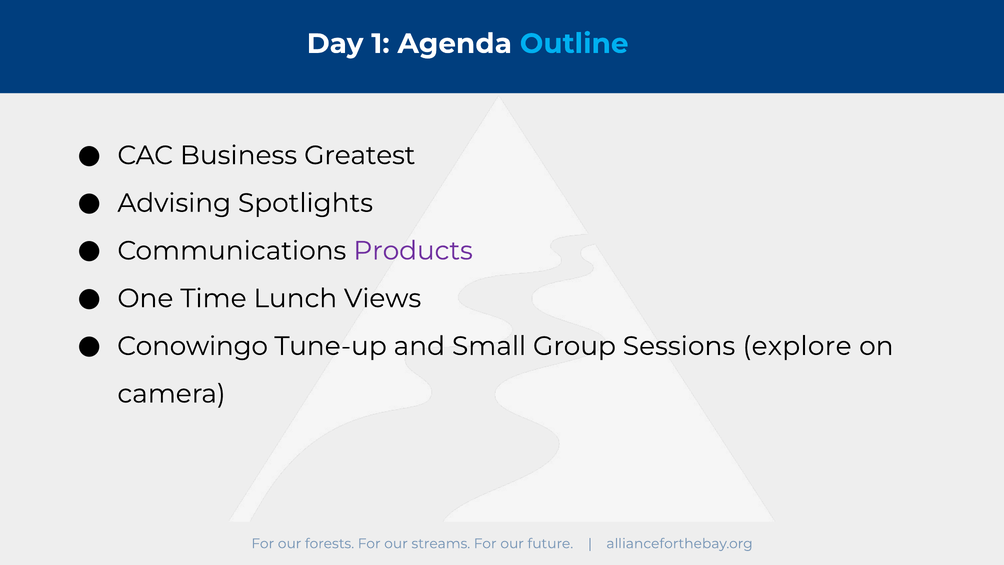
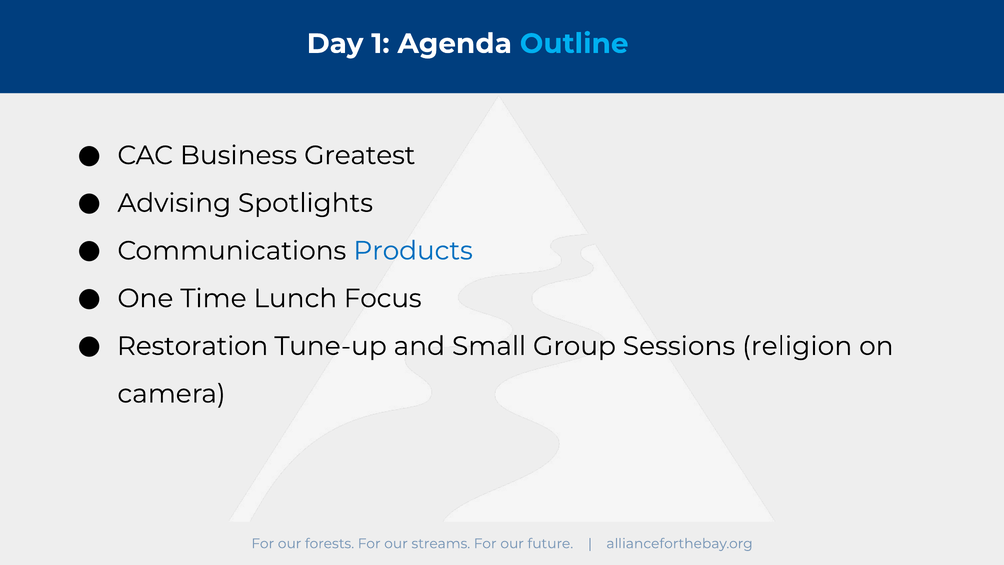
Products colour: purple -> blue
Views: Views -> Focus
Conowingo: Conowingo -> Restoration
explore: explore -> religion
